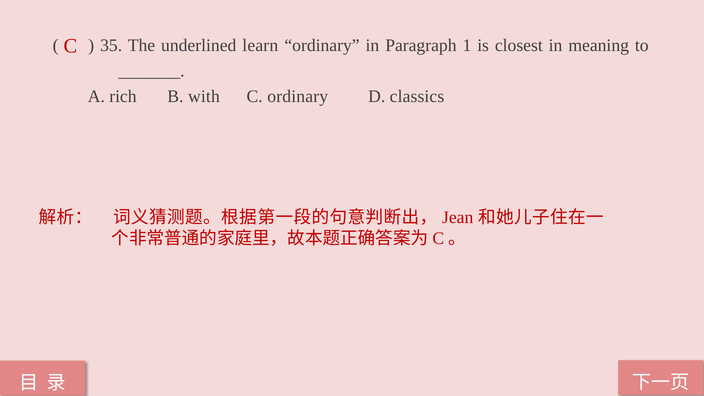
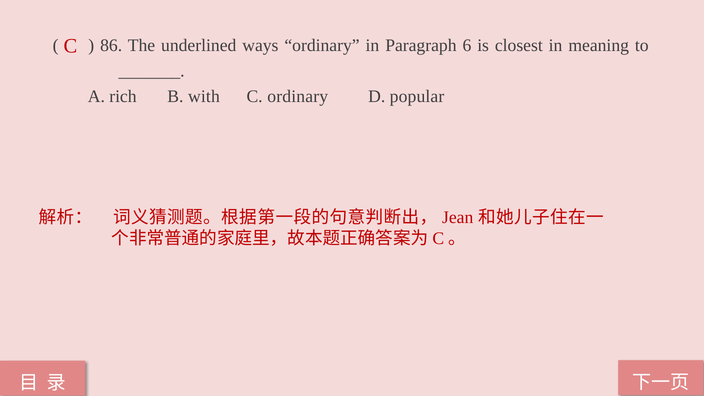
35: 35 -> 86
learn: learn -> ways
1: 1 -> 6
classics: classics -> popular
